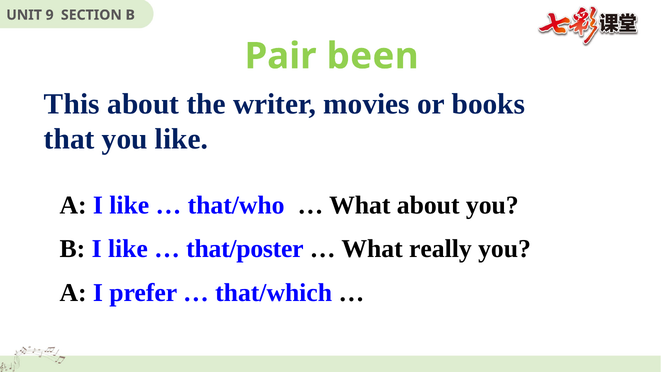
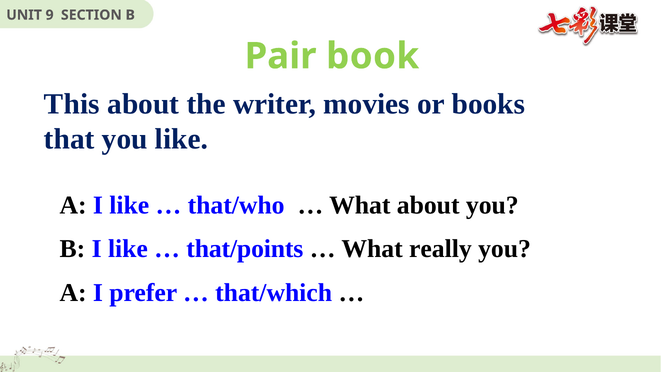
been: been -> book
that/poster: that/poster -> that/points
